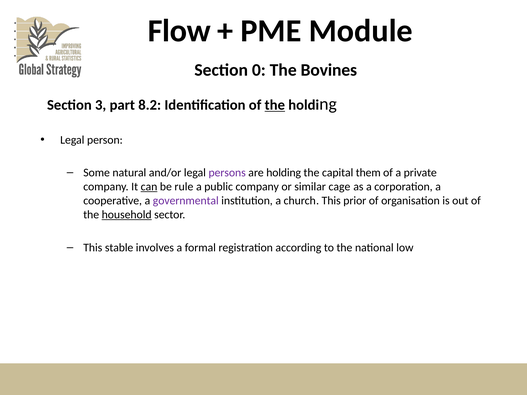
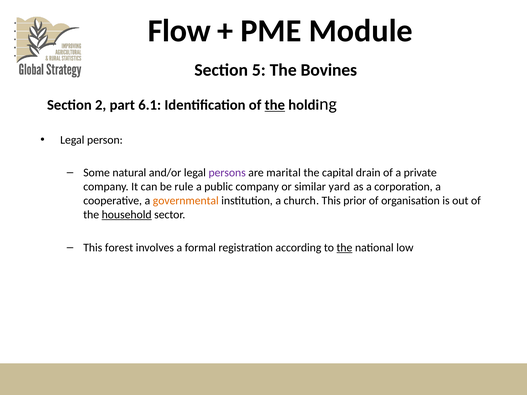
0: 0 -> 5
3: 3 -> 2
8.2: 8.2 -> 6.1
holding: holding -> marital
them: them -> drain
can underline: present -> none
cage: cage -> yard
governmental colour: purple -> orange
stable: stable -> forest
the at (344, 248) underline: none -> present
